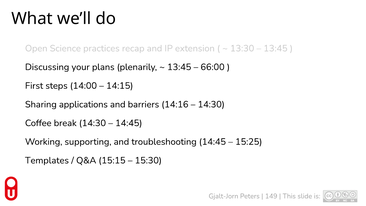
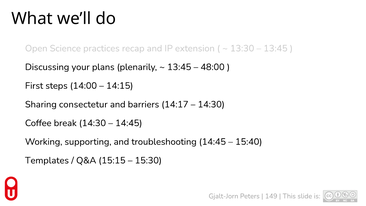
66:00: 66:00 -> 48:00
applications: applications -> consectetur
14:16: 14:16 -> 14:17
15:25: 15:25 -> 15:40
